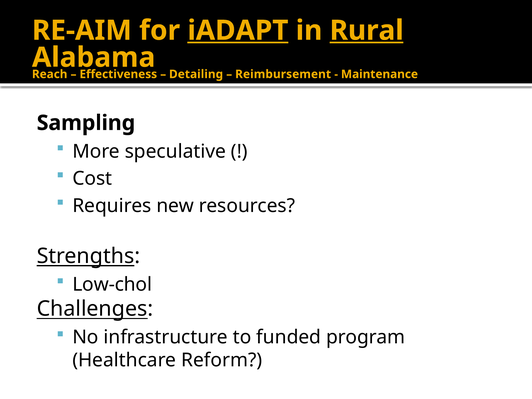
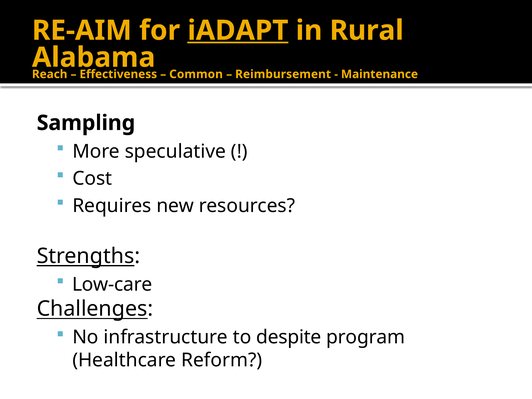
Rural underline: present -> none
Detailing: Detailing -> Common
Low-chol: Low-chol -> Low-care
funded: funded -> despite
